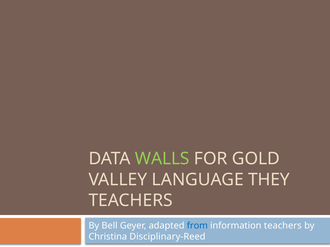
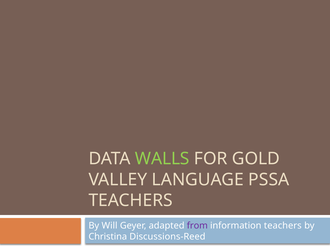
THEY: THEY -> PSSA
Bell: Bell -> Will
from colour: blue -> purple
Disciplinary-Reed: Disciplinary-Reed -> Discussions-Reed
